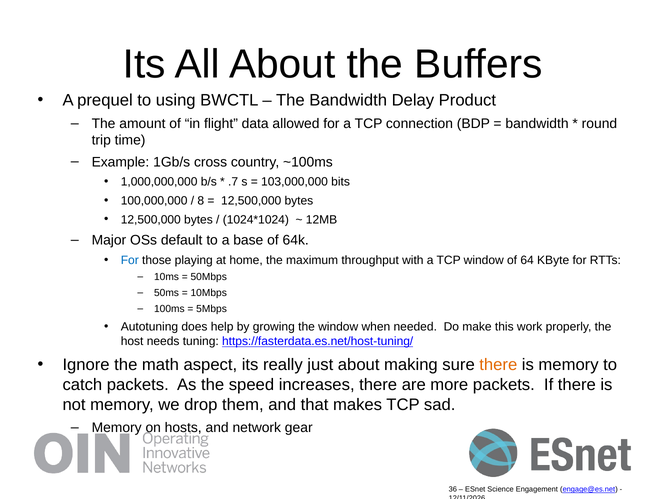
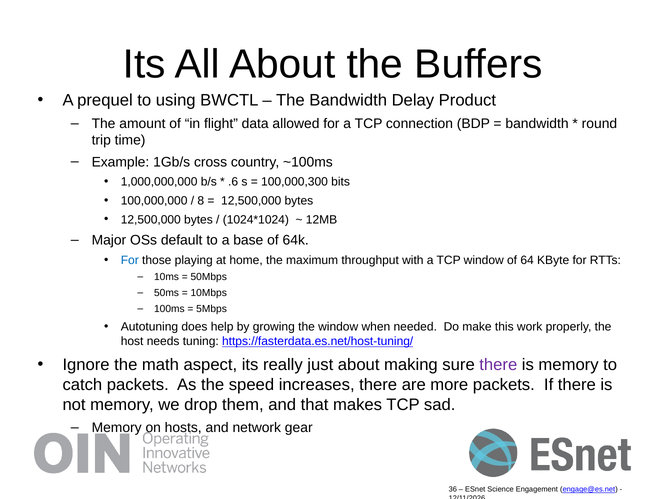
.7: .7 -> .6
103,000,000: 103,000,000 -> 100,000,300
there at (498, 365) colour: orange -> purple
